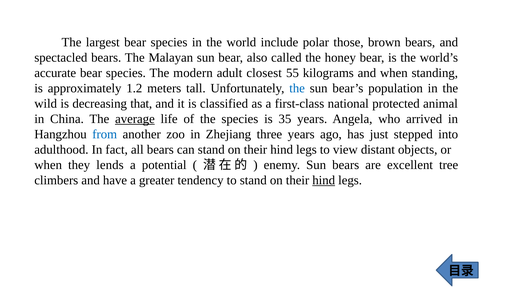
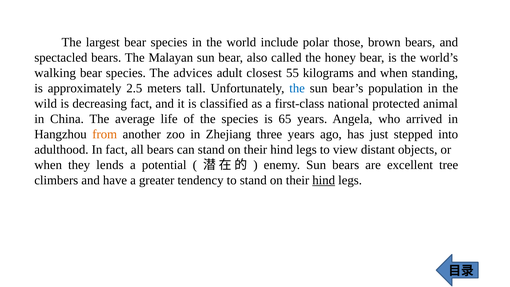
accurate: accurate -> walking
modern: modern -> advices
1.2: 1.2 -> 2.5
decreasing that: that -> fact
average underline: present -> none
35: 35 -> 65
from colour: blue -> orange
